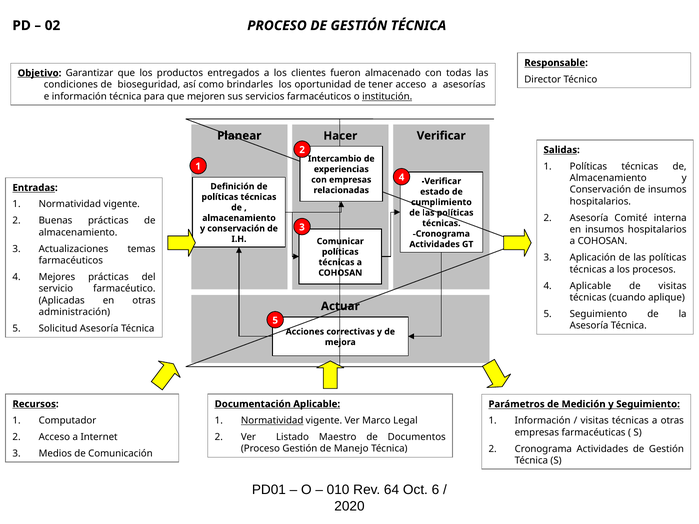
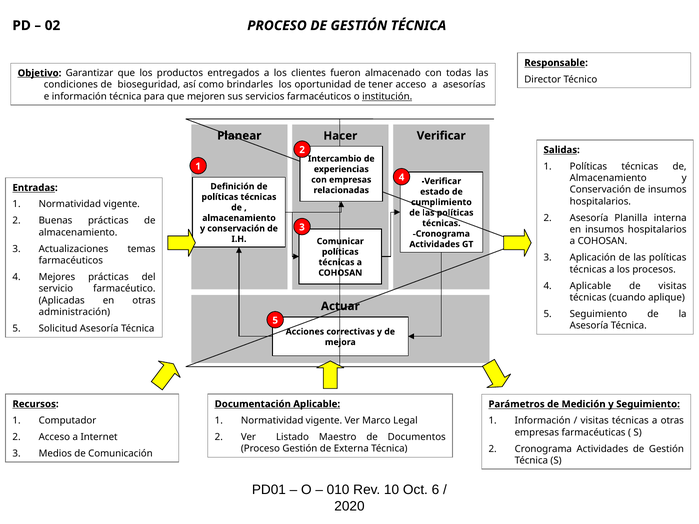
Comité: Comité -> Planilla
Normatividad at (272, 421) underline: present -> none
Manejo: Manejo -> Externa
64: 64 -> 10
